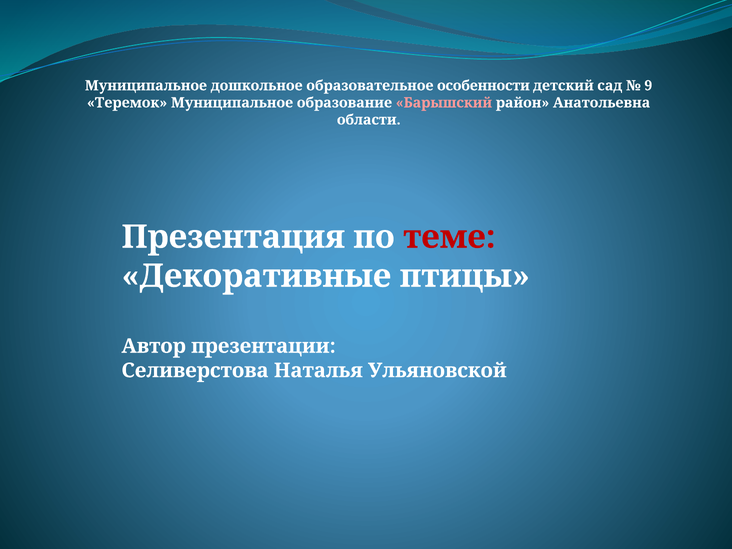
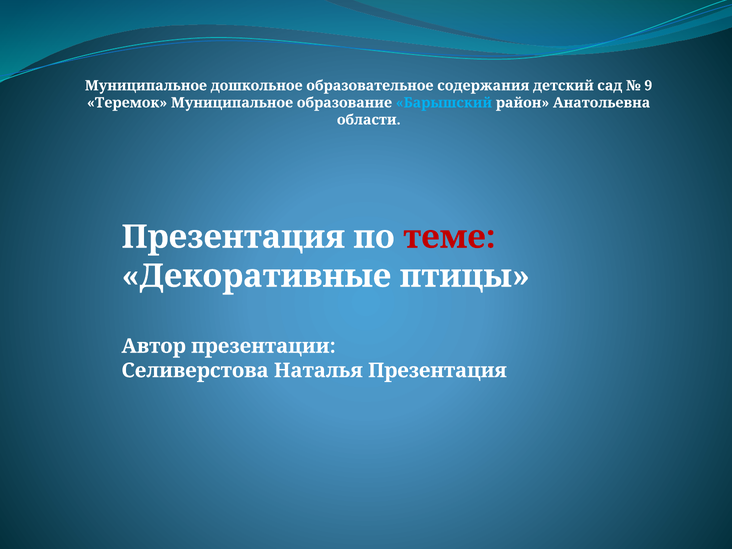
особенности: особенности -> содержания
Барышский colour: pink -> light blue
Наталья Ульяновской: Ульяновской -> Презентация
